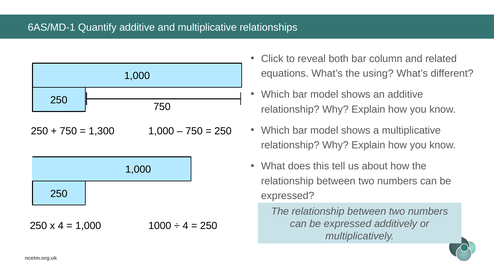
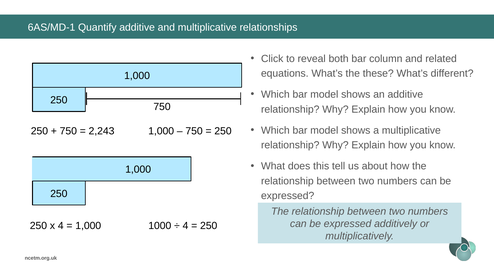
using: using -> these
1,300: 1,300 -> 2,243
